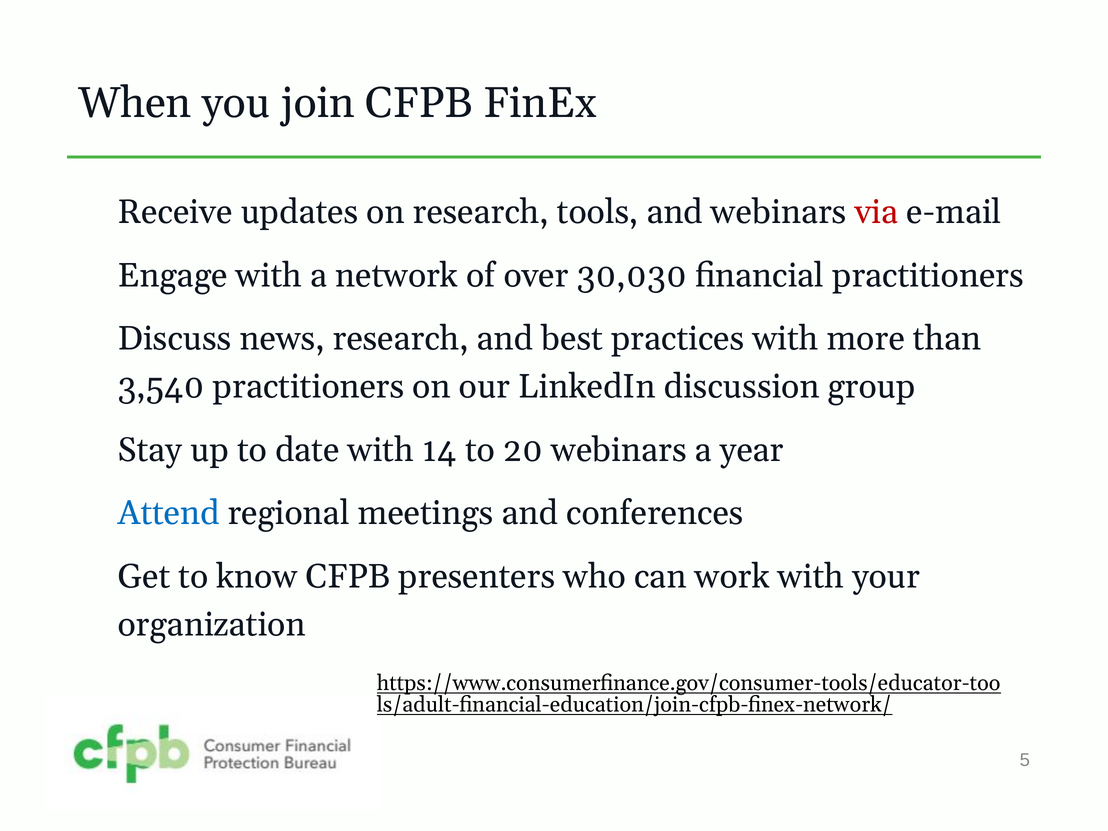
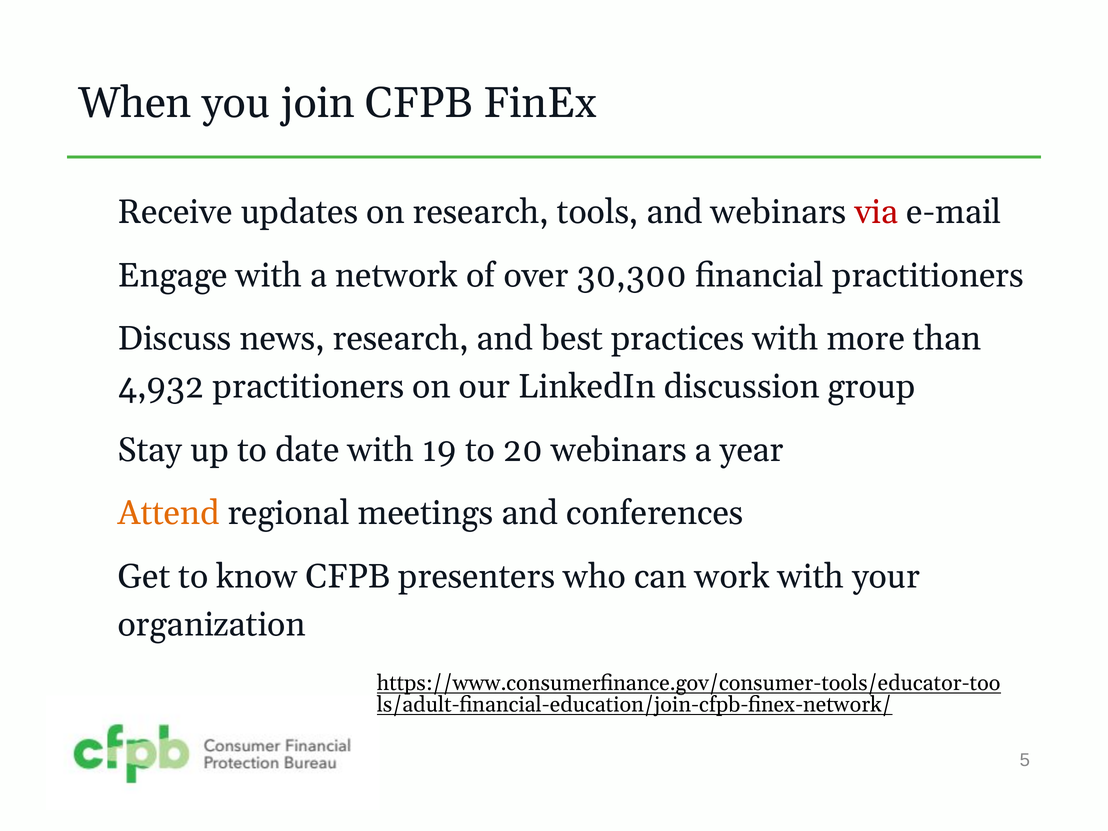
30,030: 30,030 -> 30,300
3,540: 3,540 -> 4,932
14: 14 -> 19
Attend colour: blue -> orange
